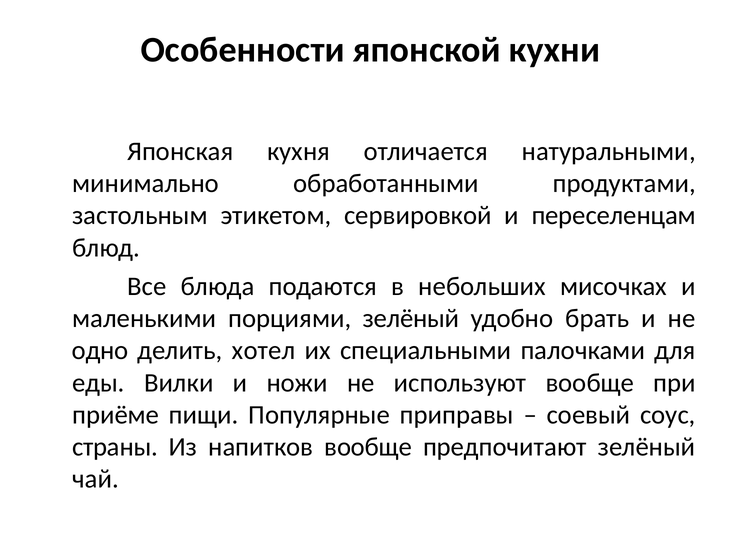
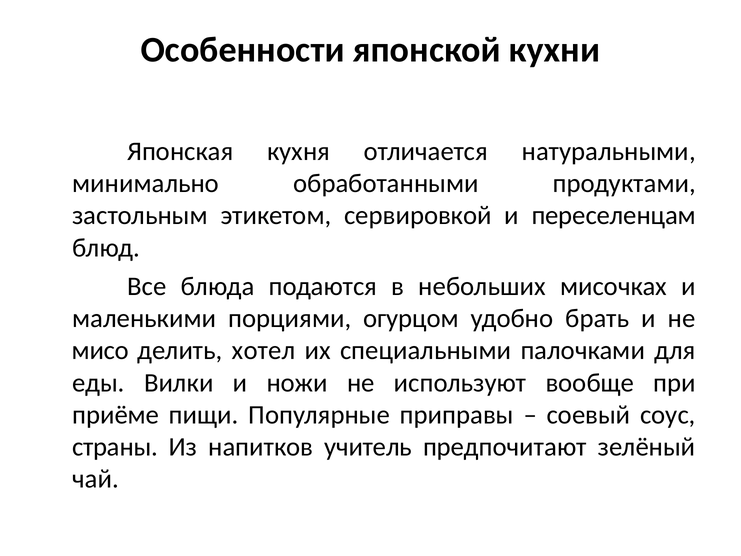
порциями зелёный: зелёный -> огурцом
одно: одно -> мисо
напитков вообще: вообще -> учитель
